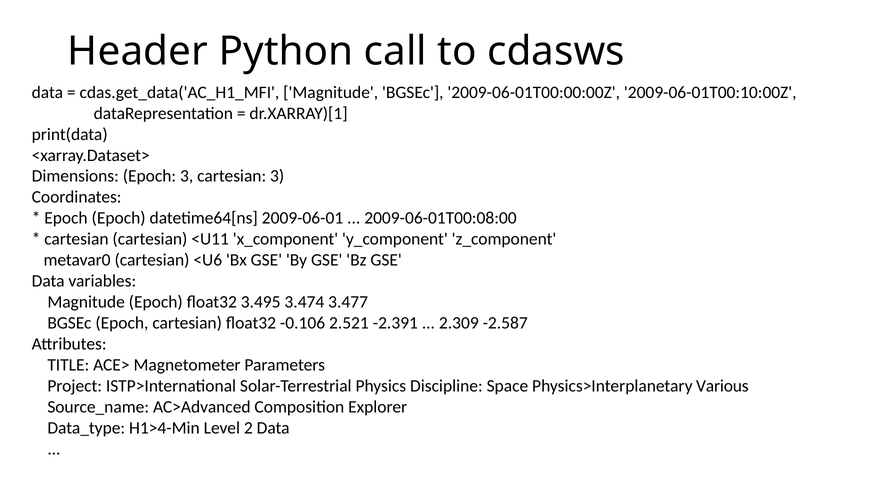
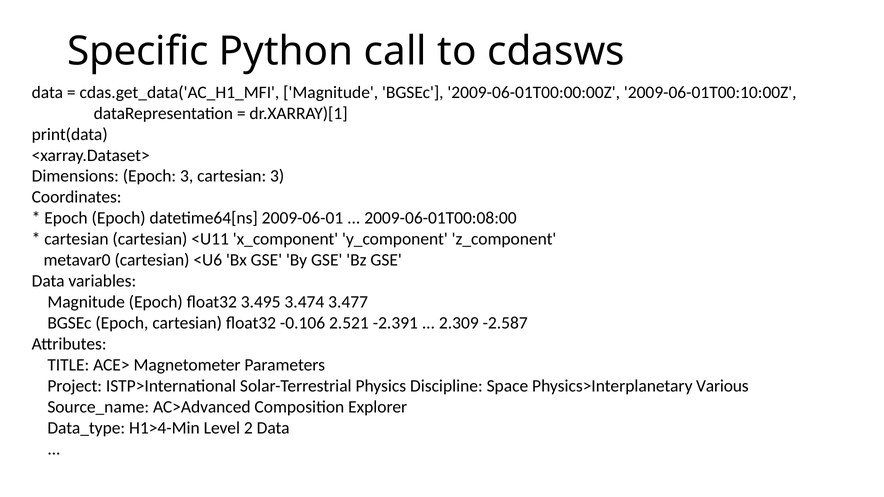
Header: Header -> Specific
